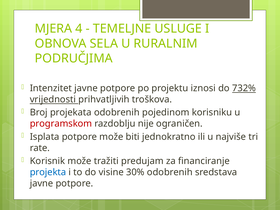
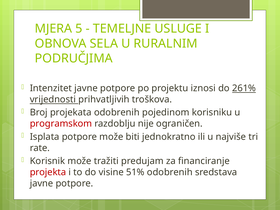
4: 4 -> 5
732%: 732% -> 261%
projekta colour: blue -> red
30%: 30% -> 51%
